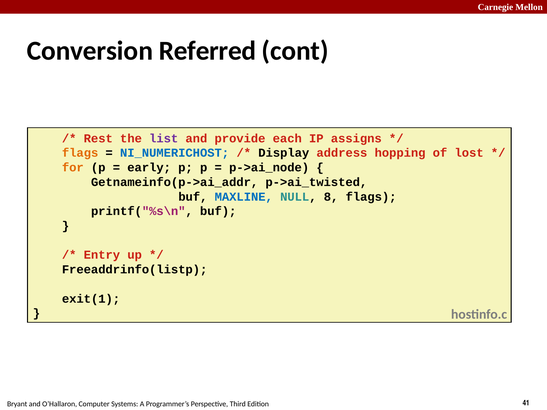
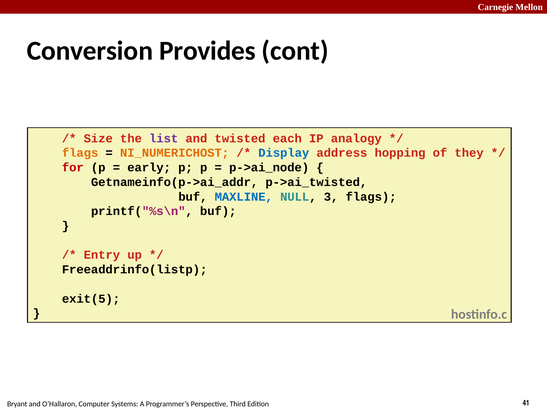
Referred: Referred -> Provides
Rest: Rest -> Size
provide: provide -> twisted
assigns: assigns -> analogy
NI_NUMERICHOST colour: blue -> orange
Display colour: black -> blue
lost: lost -> they
for colour: orange -> red
8: 8 -> 3
exit(1: exit(1 -> exit(5
